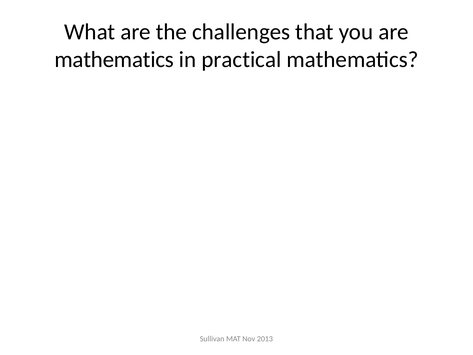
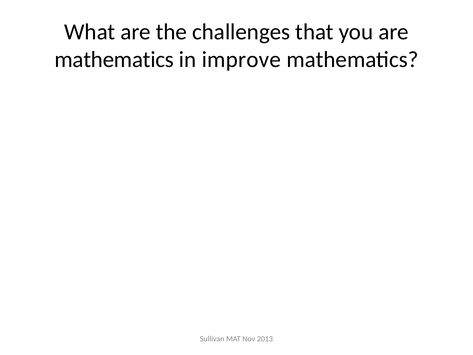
practical: practical -> improve
